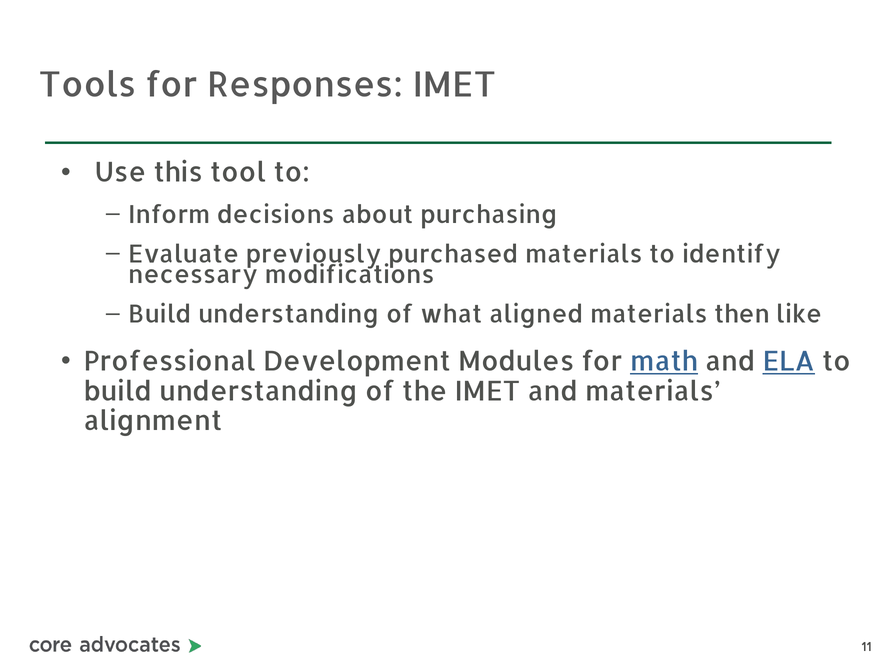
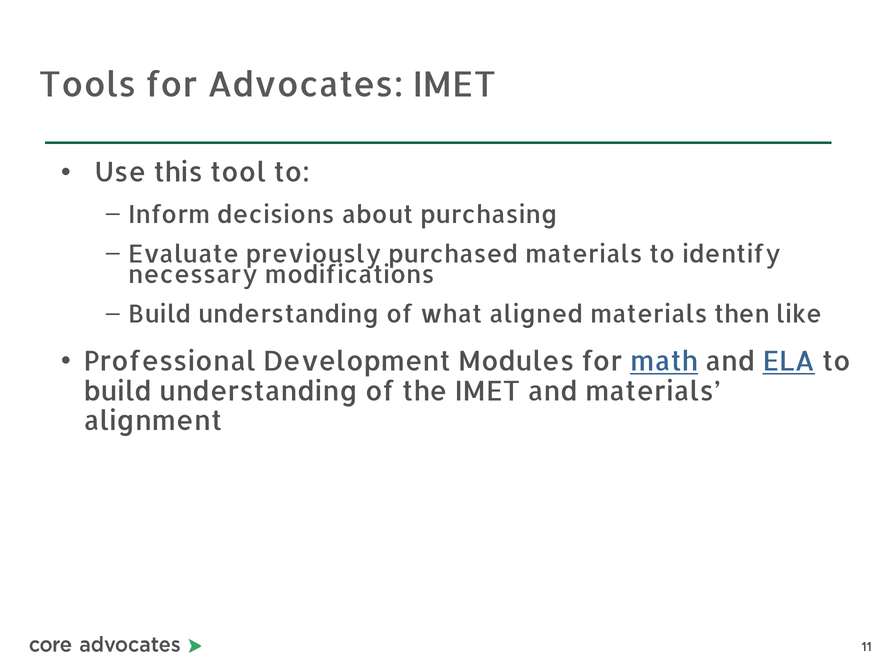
Responses: Responses -> Advocates
